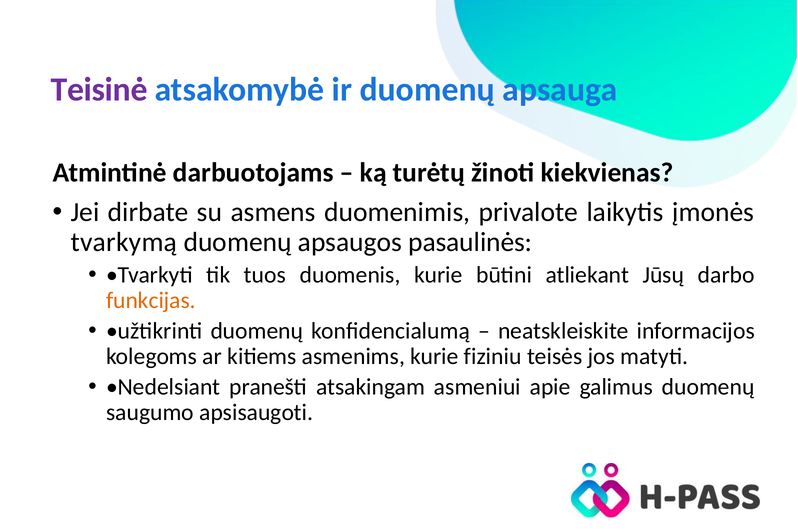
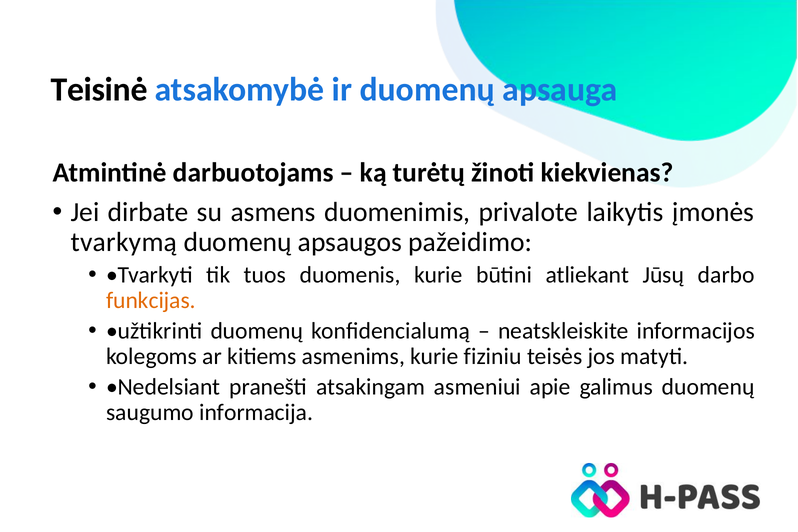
Teisinė colour: purple -> black
pasaulinės: pasaulinės -> pažeidimo
apsisaugoti: apsisaugoti -> informacija
